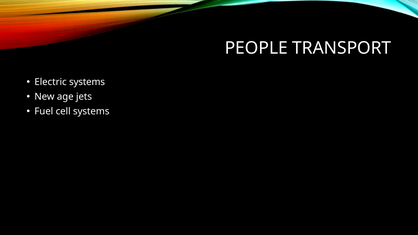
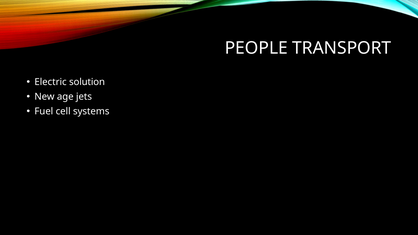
Electric systems: systems -> solution
